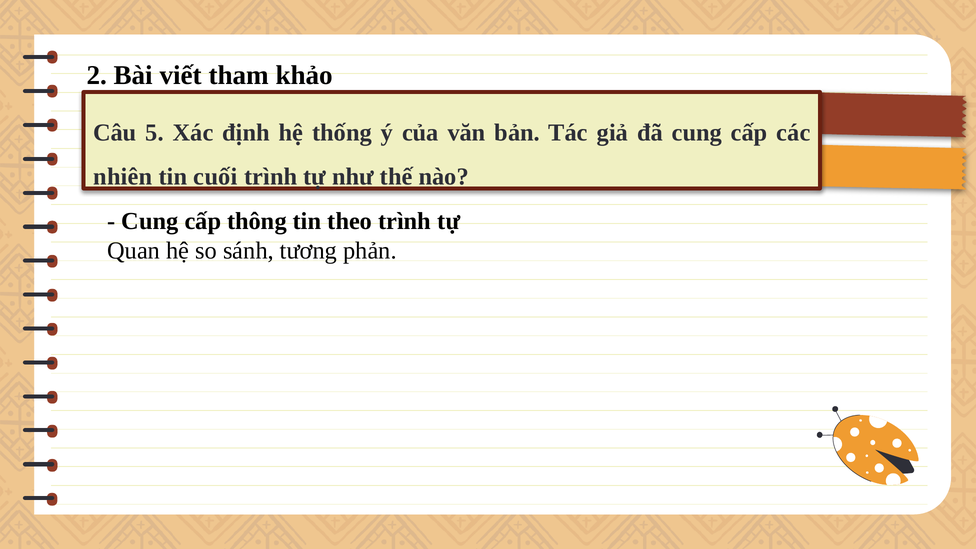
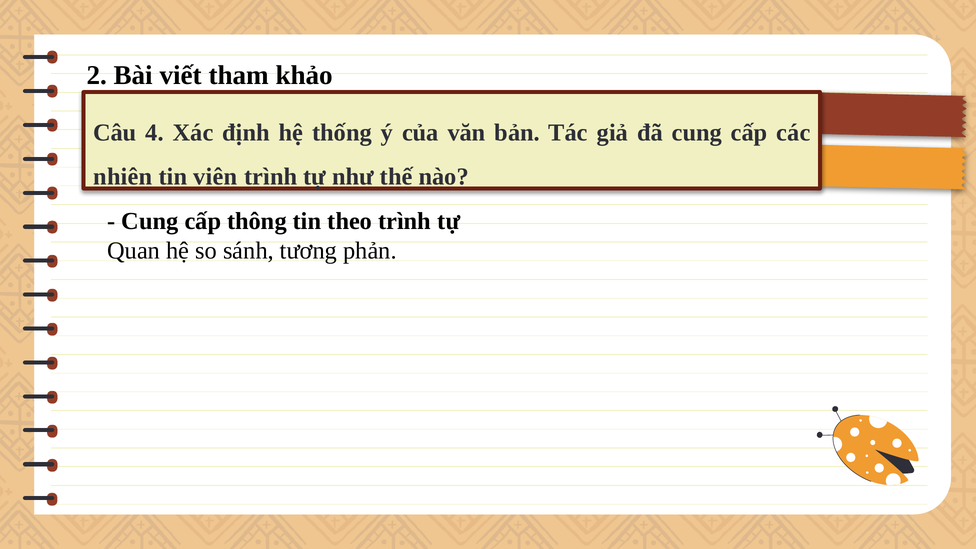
5: 5 -> 4
cuối: cuối -> viên
